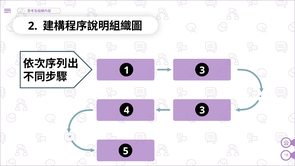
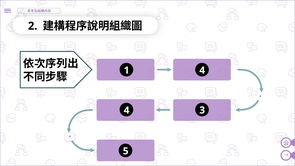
3 at (202, 70): 3 -> 4
